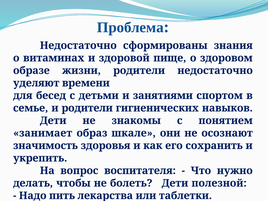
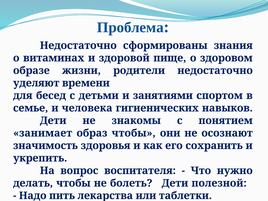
и родители: родители -> человека
образ шкале: шкале -> чтобы
